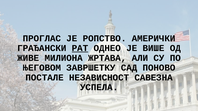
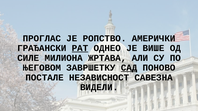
ЖИВЕ: ЖИВЕ -> СИЛЕ
САД underline: none -> present
УСПЕЛА: УСПЕЛА -> ВИДЕЛИ
